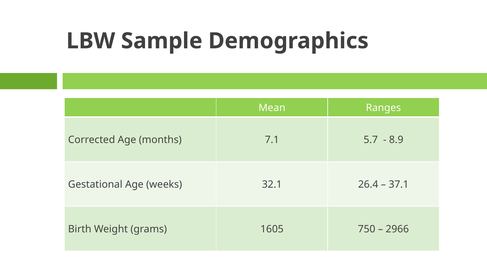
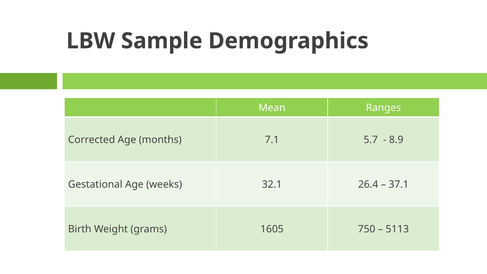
2966: 2966 -> 5113
